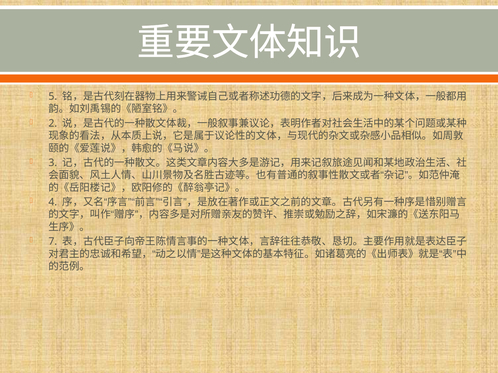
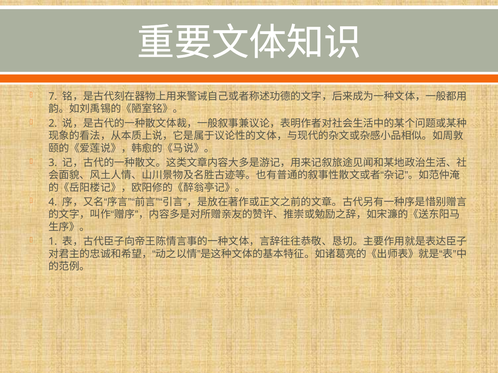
5: 5 -> 7
7: 7 -> 1
